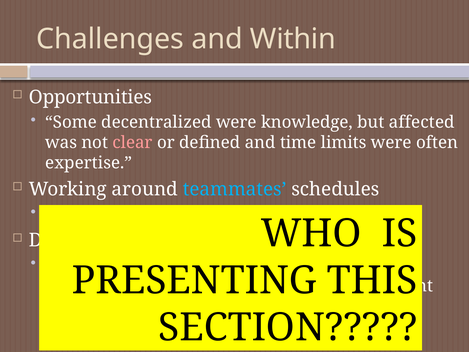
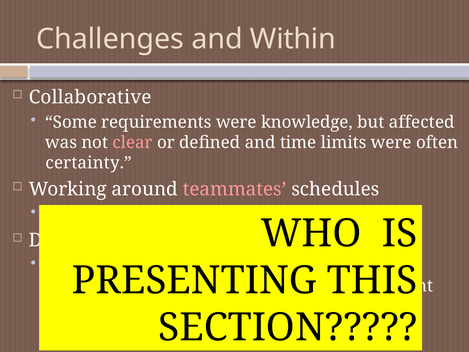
Opportunities: Opportunities -> Collaborative
decentralized: decentralized -> requirements
expertise: expertise -> certainty
teammates colour: light blue -> pink
